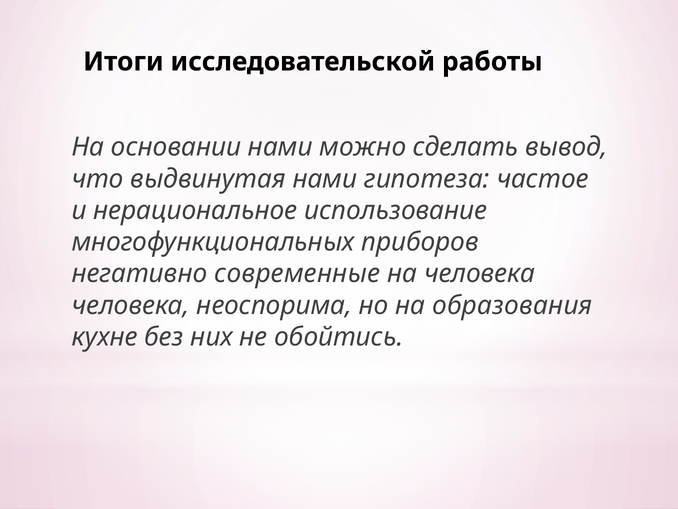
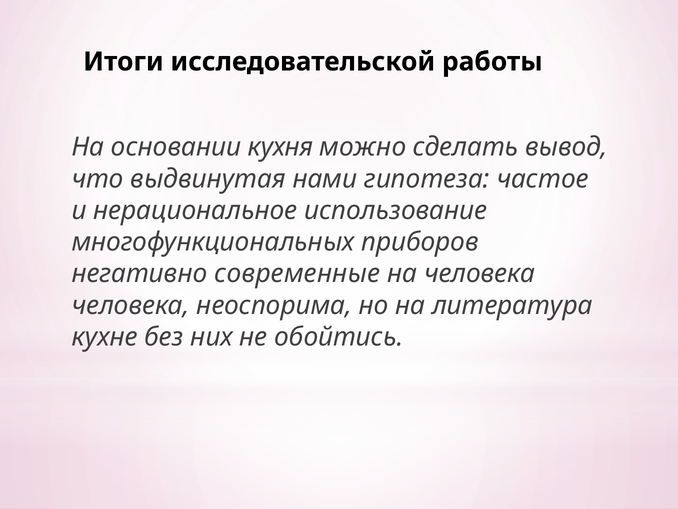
основании нами: нами -> кухня
образования: образования -> литература
